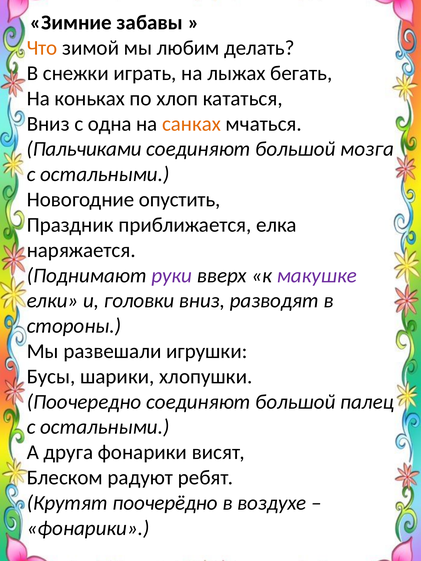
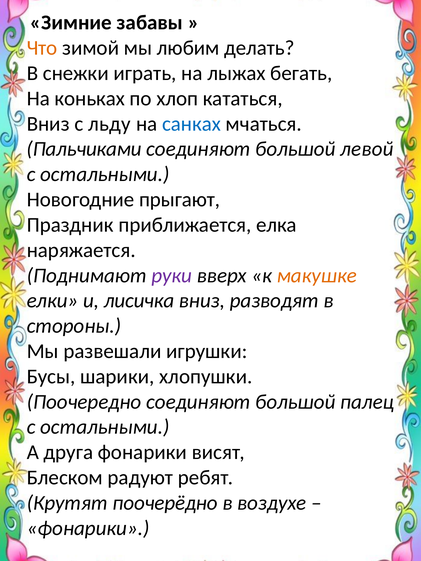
одна: одна -> льду
санках colour: orange -> blue
мозга: мозга -> левой
опустить: опустить -> прыгают
макушке colour: purple -> orange
головки: головки -> лисичка
